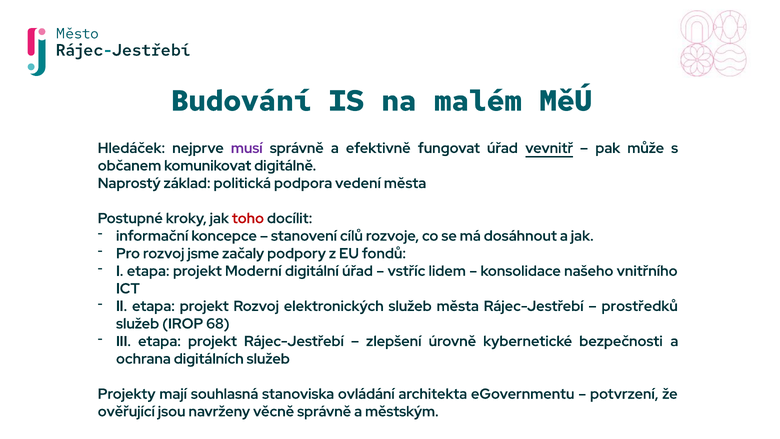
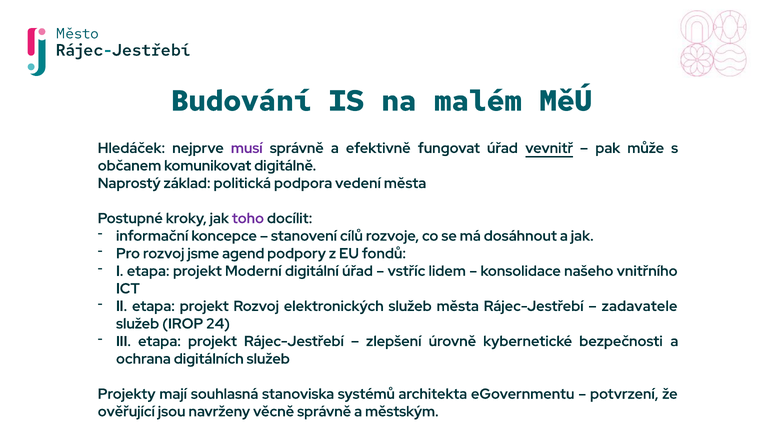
toho colour: red -> purple
začaly: začaly -> agend
prostředků: prostředků -> zadavatele
68: 68 -> 24
ovládání: ovládání -> systémů
